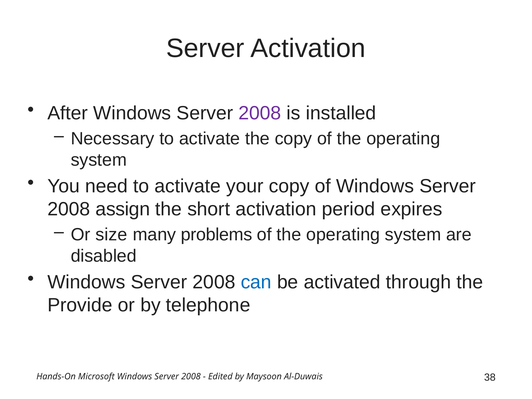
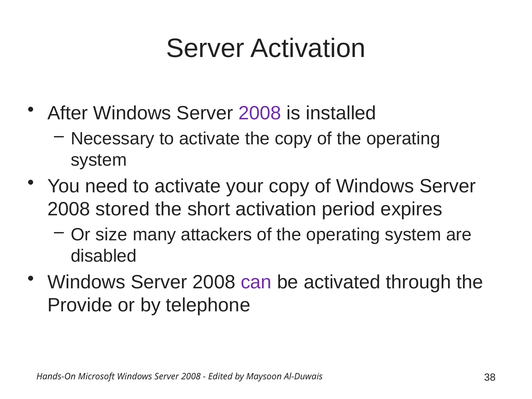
assign: assign -> stored
problems: problems -> attackers
can colour: blue -> purple
